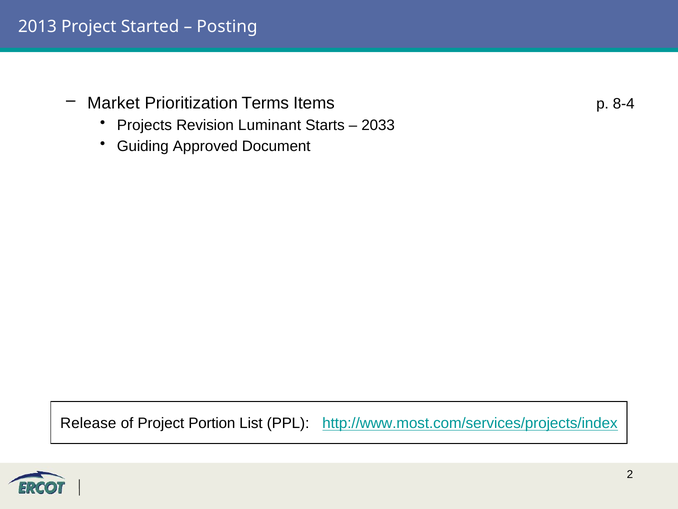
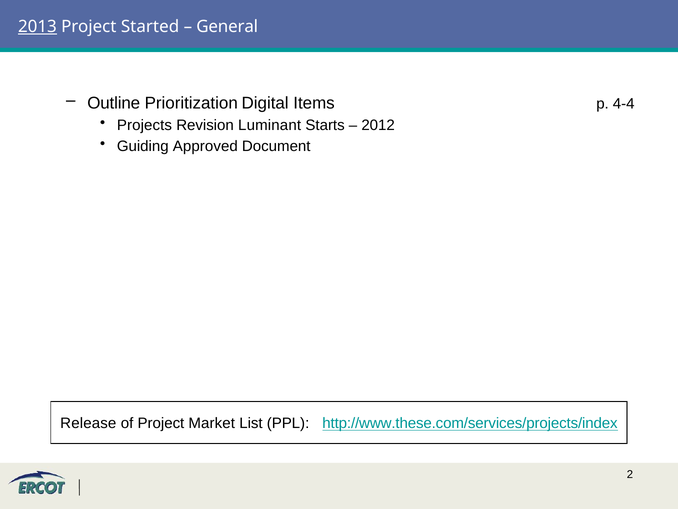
2013 underline: none -> present
Posting: Posting -> General
Market: Market -> Outline
Terms: Terms -> Digital
8-4: 8-4 -> 4-4
2033: 2033 -> 2012
Portion: Portion -> Market
http://www.most.com/services/projects/index: http://www.most.com/services/projects/index -> http://www.these.com/services/projects/index
